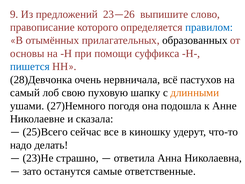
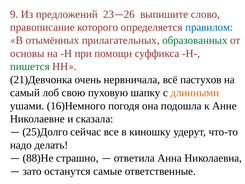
образованных colour: black -> green
пишется colour: blue -> green
28)Девчонка: 28)Девчонка -> 21)Девчонка
27)Немного: 27)Немного -> 16)Немного
25)Всего: 25)Всего -> 25)Долго
23)Не: 23)Не -> 88)Не
